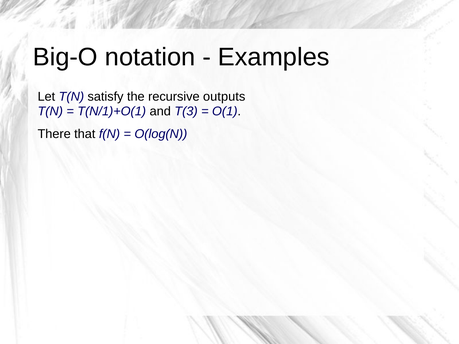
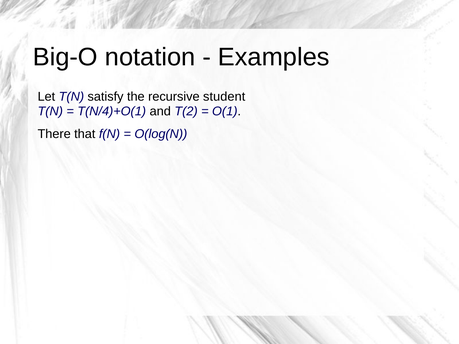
outputs: outputs -> student
T(N/1)+O(1: T(N/1)+O(1 -> T(N/4)+O(1
T(3: T(3 -> T(2
